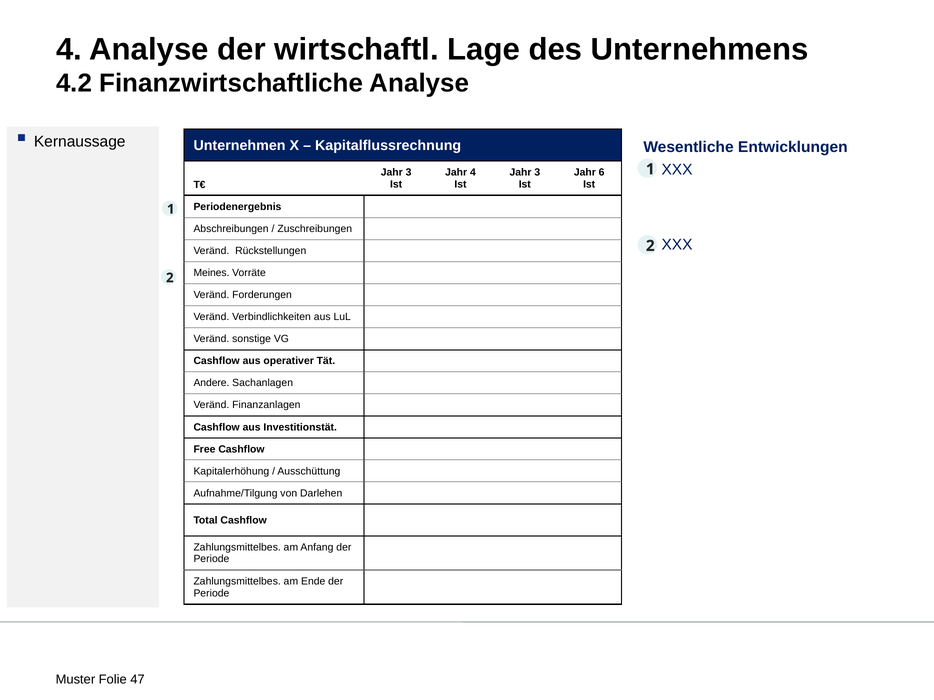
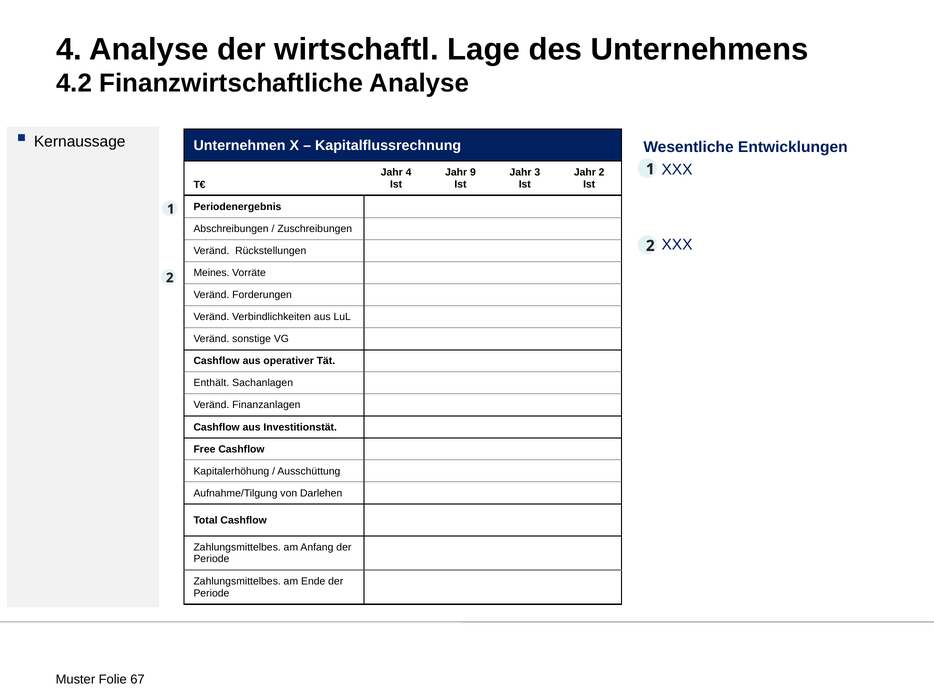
3 at (409, 173): 3 -> 4
Jahr 4: 4 -> 9
Jahr 6: 6 -> 2
Andere: Andere -> Enthält
47: 47 -> 67
